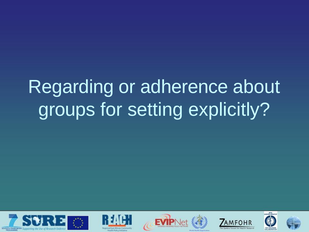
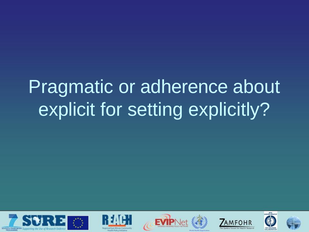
Regarding: Regarding -> Pragmatic
groups: groups -> explicit
